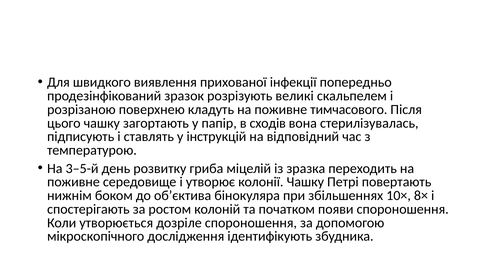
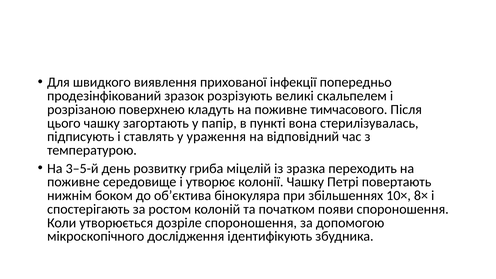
сходів: сходів -> пункті
інструкцій: інструкцій -> ураження
